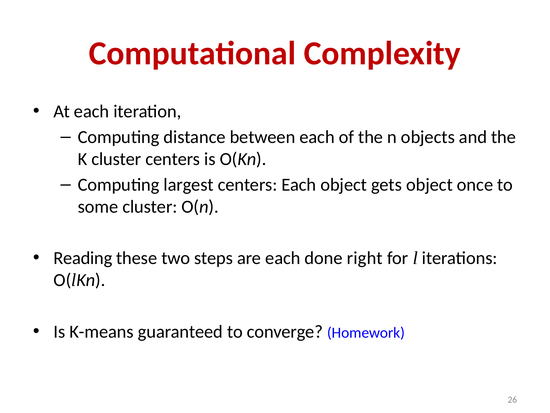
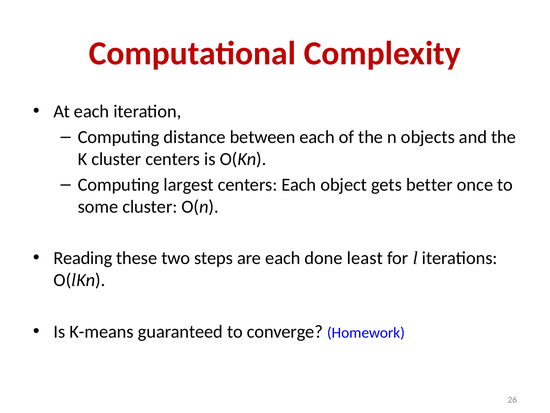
gets object: object -> better
right: right -> least
